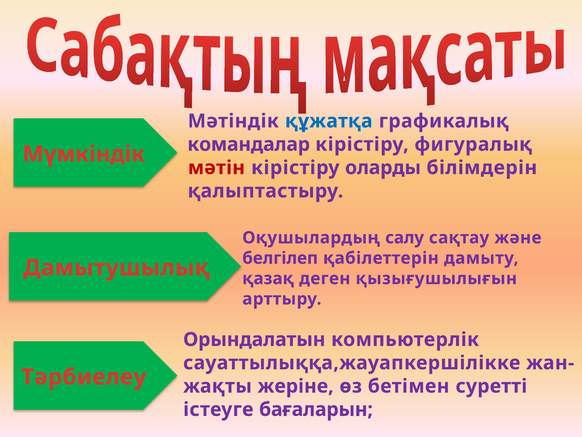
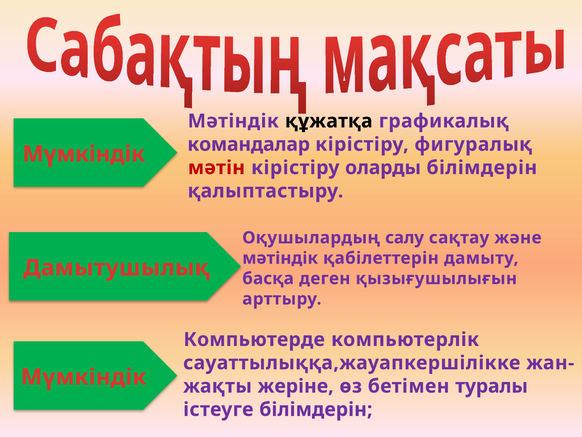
құжатқа colour: blue -> black
белгілеп at (280, 258): белгілеп -> мәтіндік
қазақ: қазақ -> басқа
Орындалатын: Орындалатын -> Компьютерде
Тәрбиелеу at (84, 377): Тәрбиелеу -> Мүмкіндік
суретті: суретті -> туралы
істеуге бағаларын: бағаларын -> білімдерін
